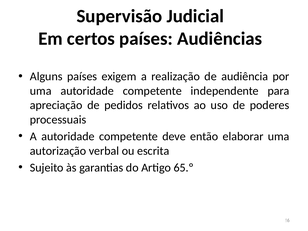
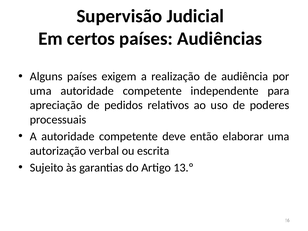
65.º: 65.º -> 13.º
